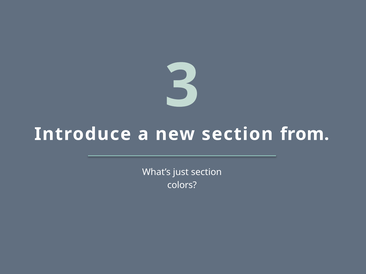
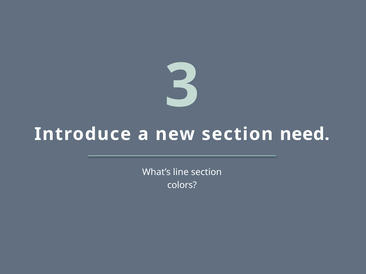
from: from -> need
just: just -> line
